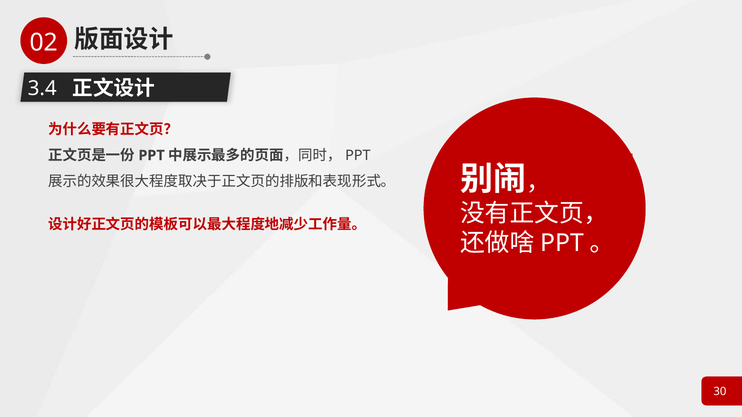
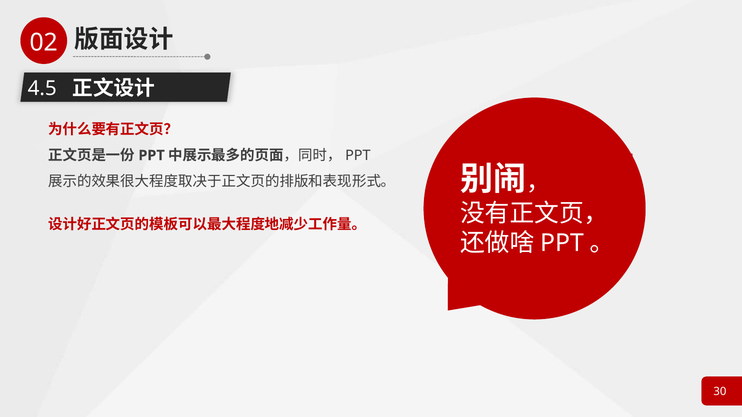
3.4: 3.4 -> 4.5
